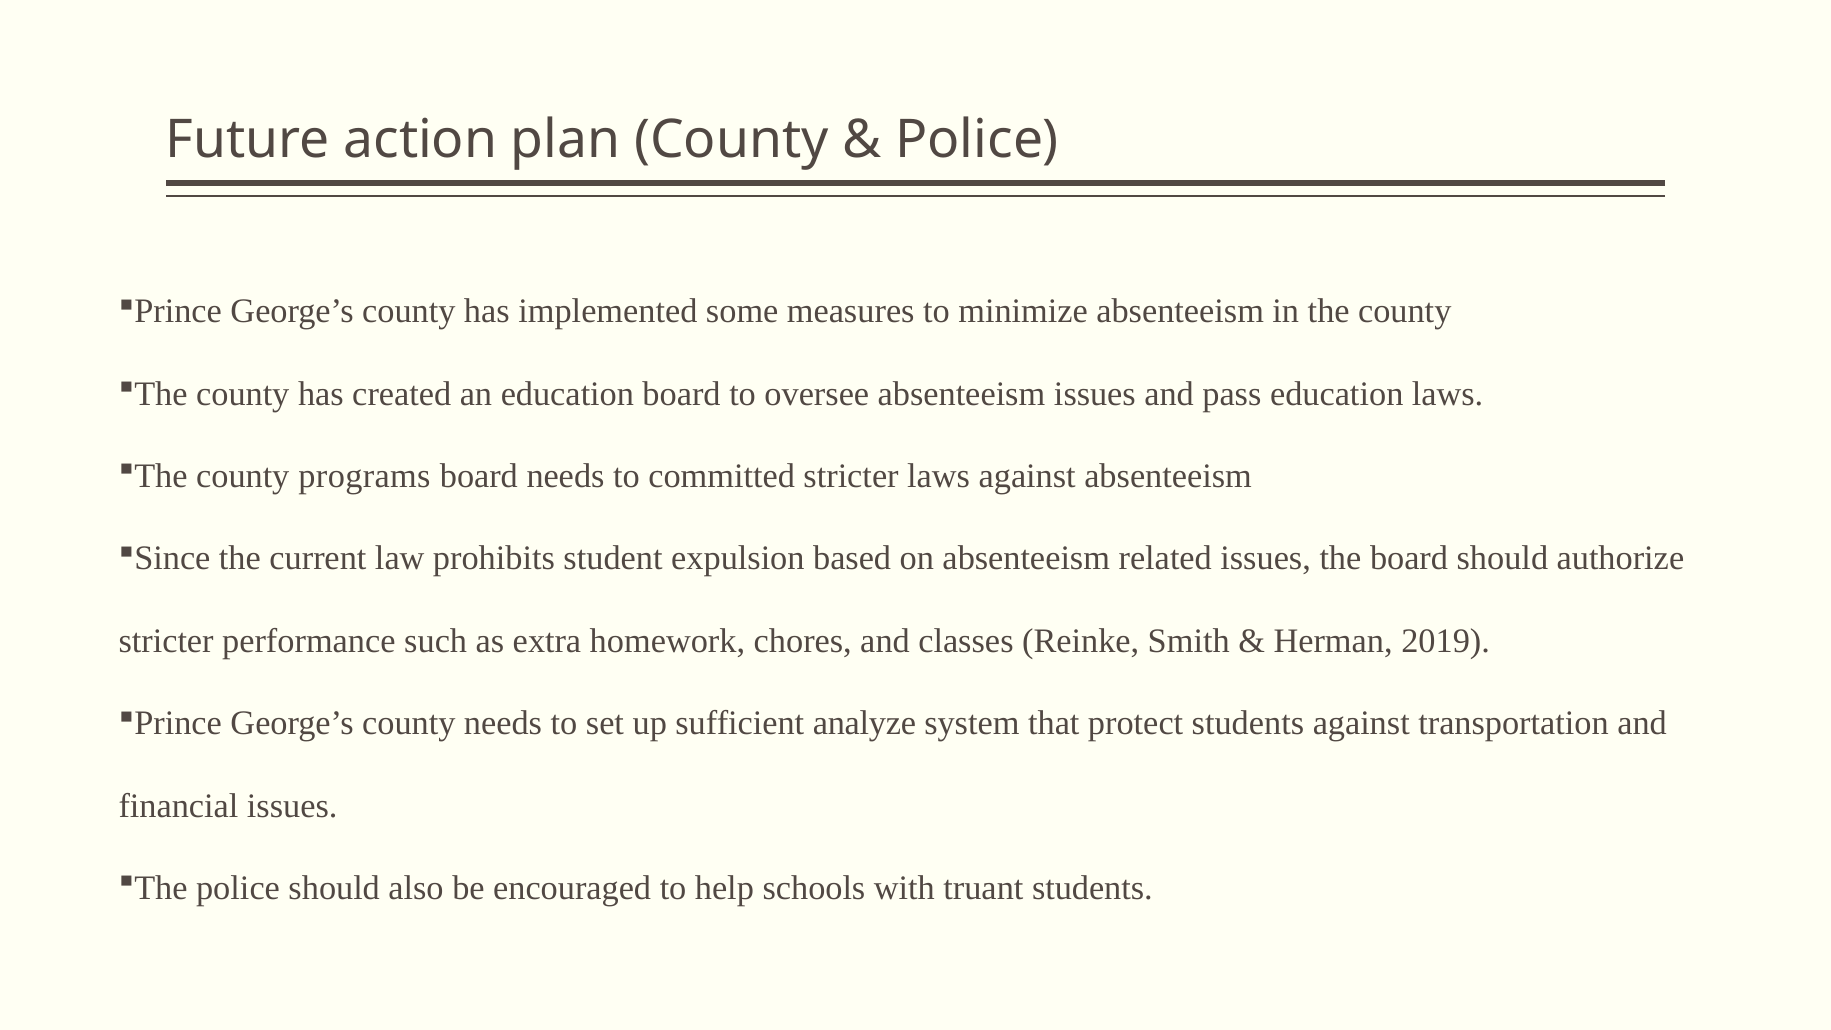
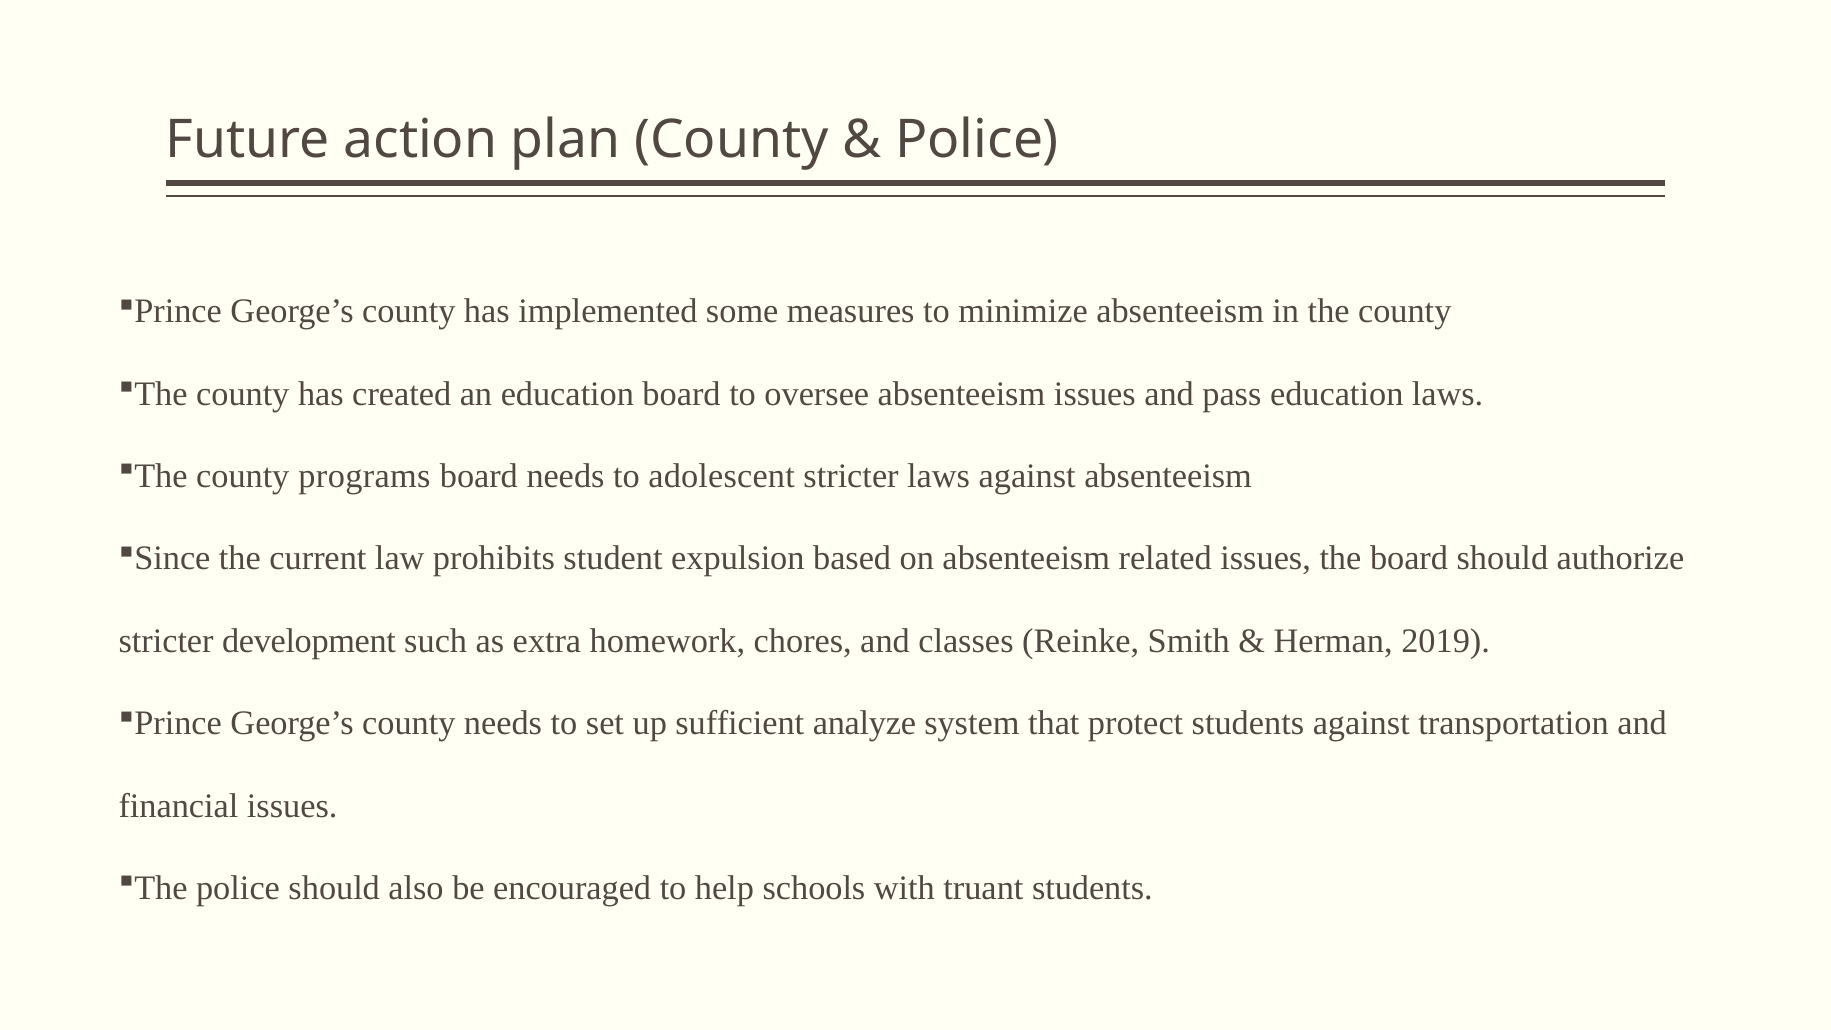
committed: committed -> adolescent
performance: performance -> development
